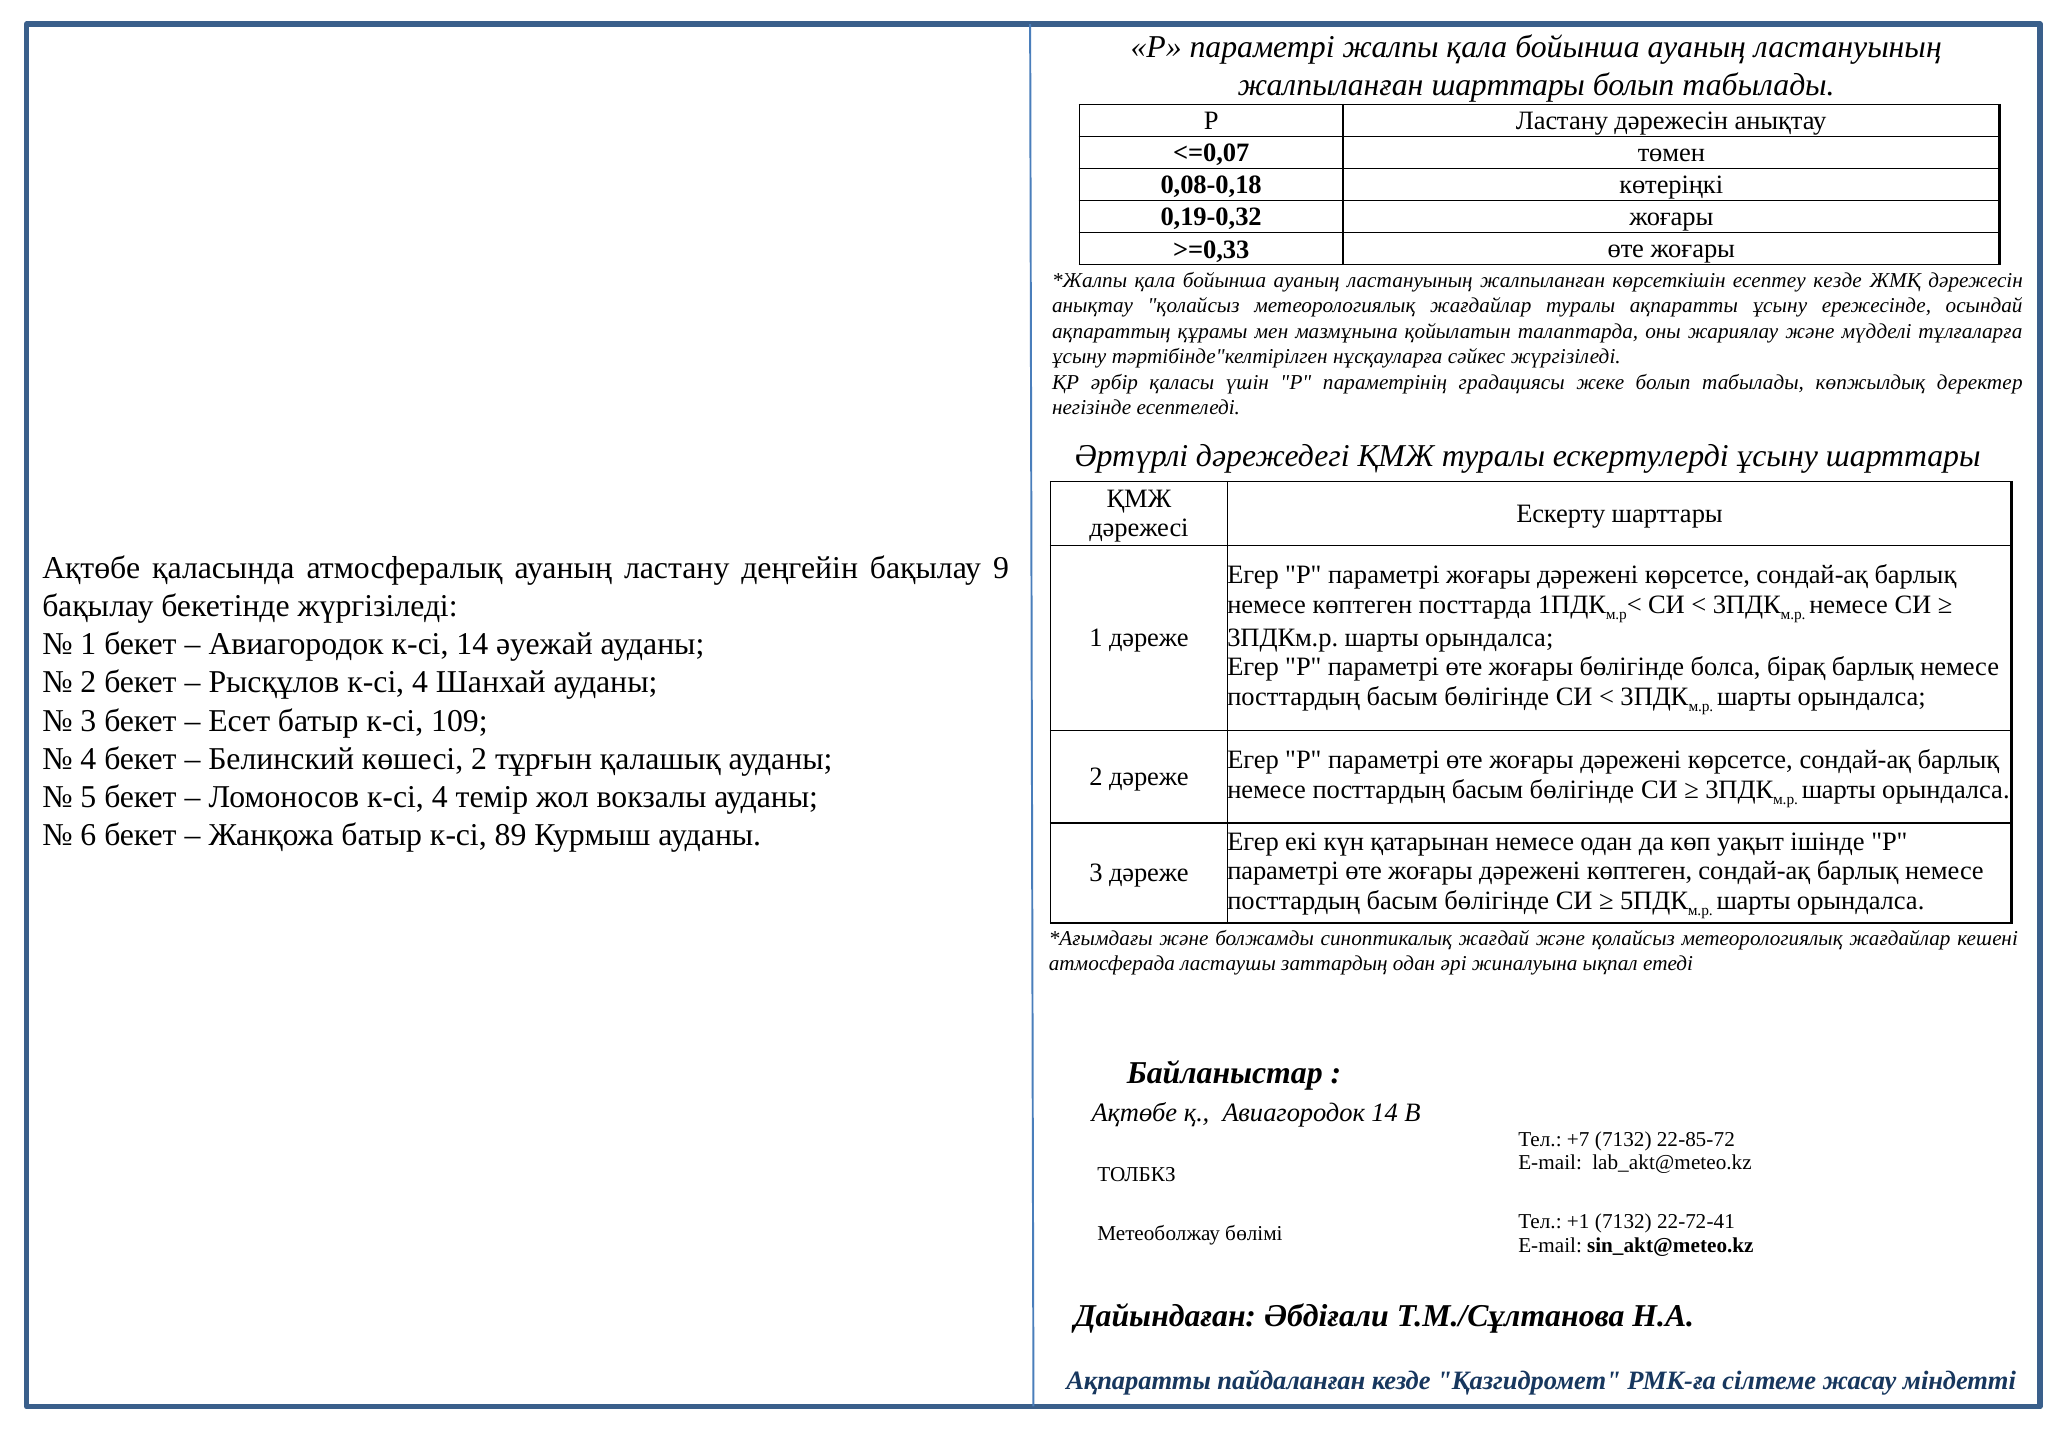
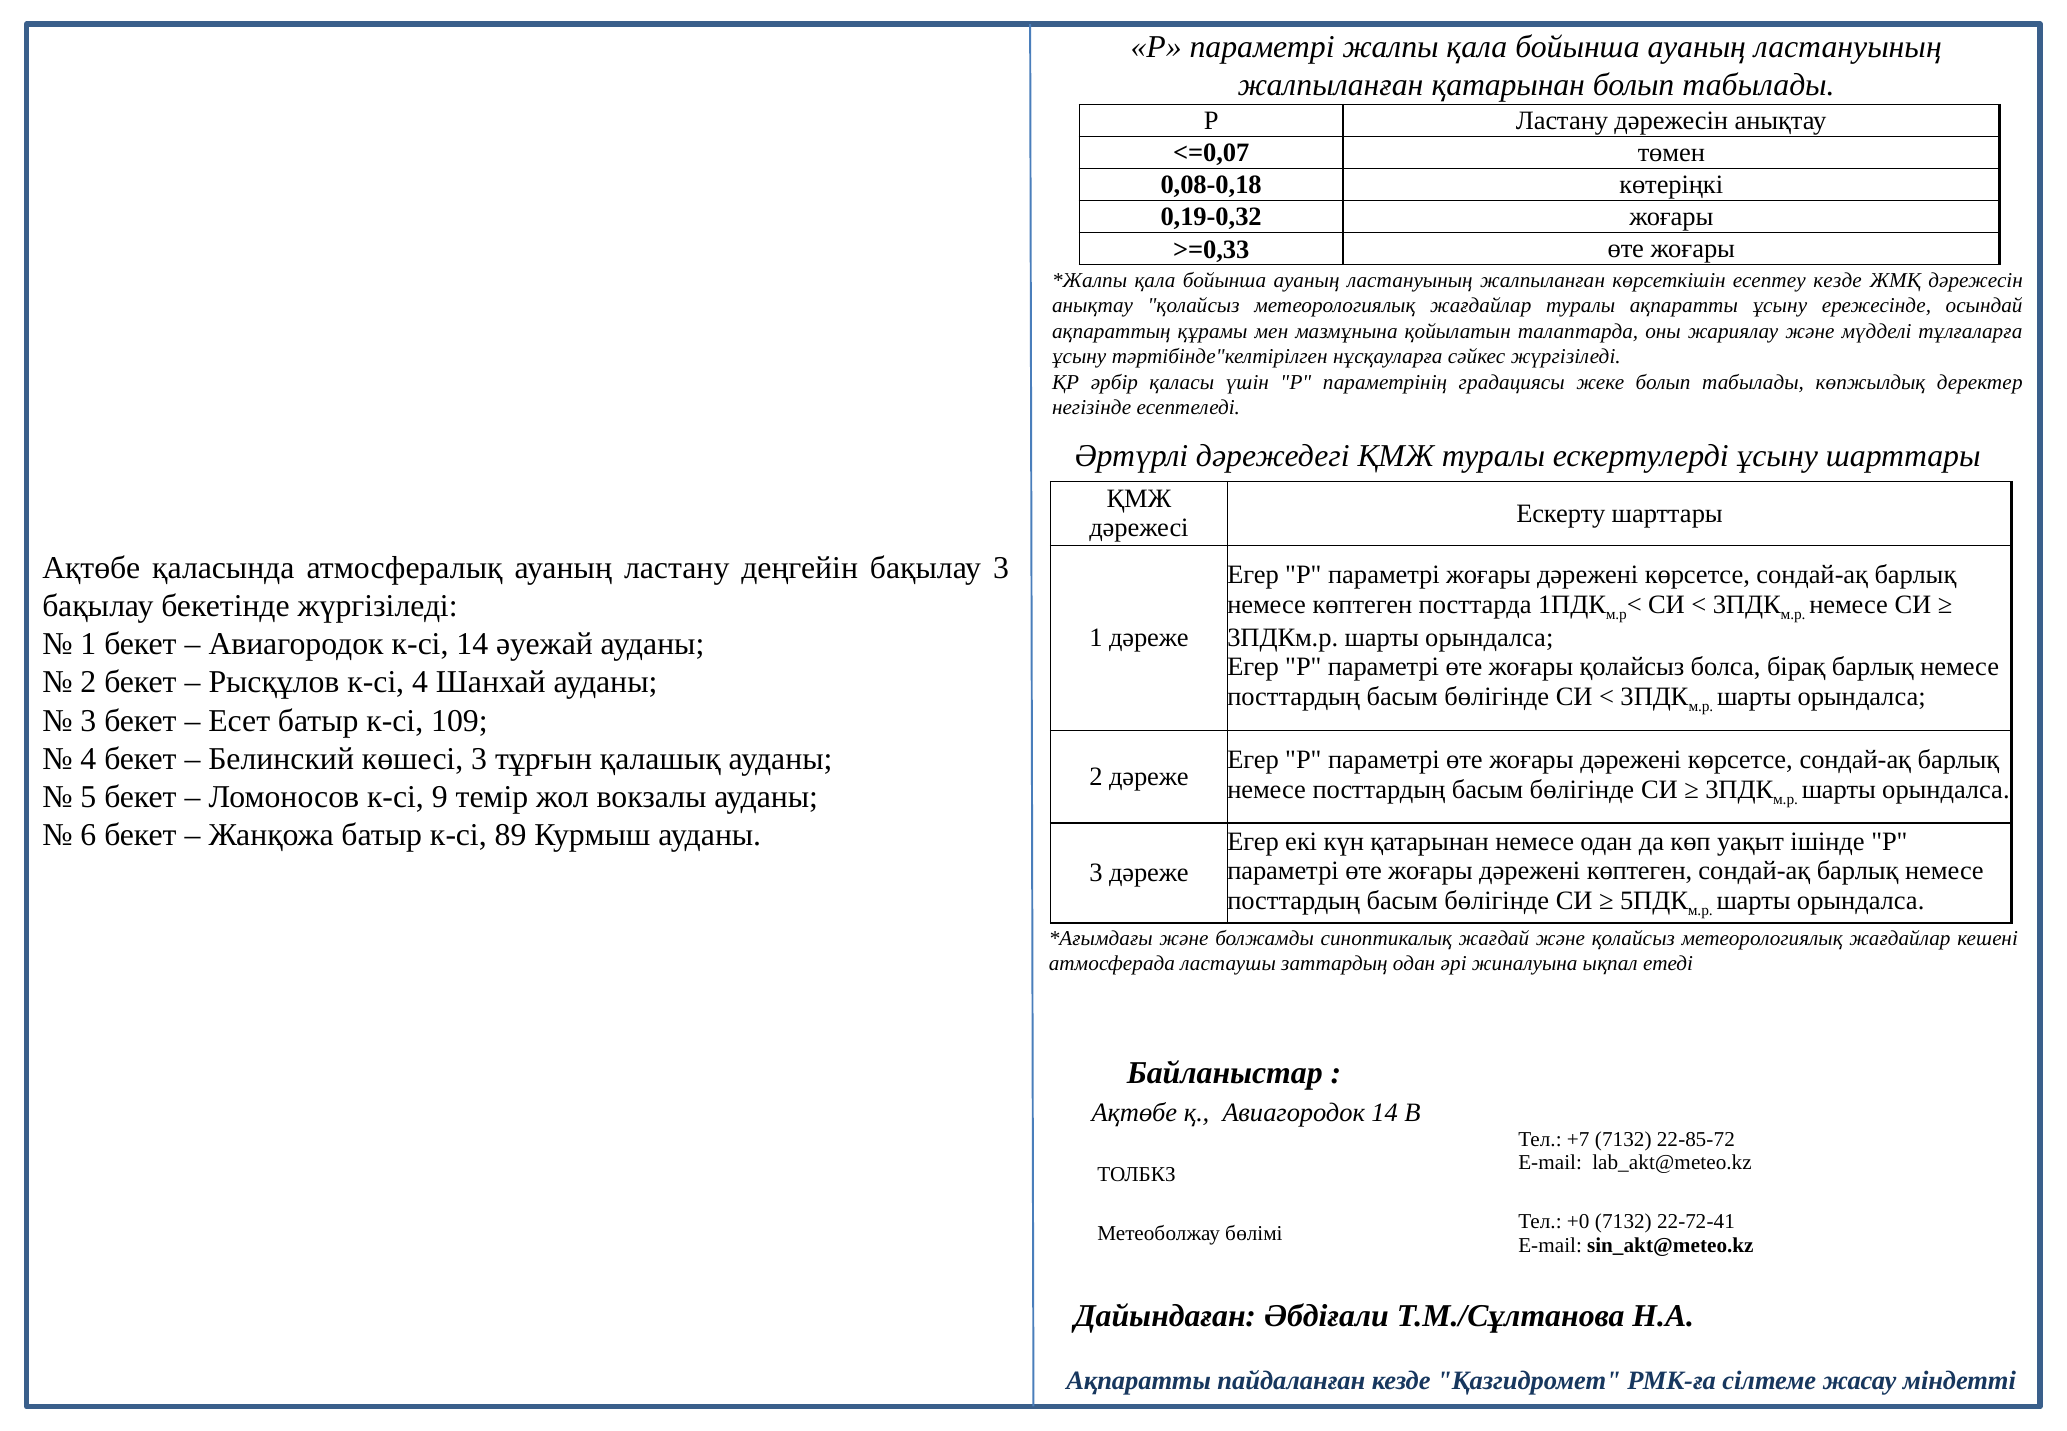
жалпыланған шарттары: шарттары -> қатарынан
бақылау 9: 9 -> 3
жоғары бөлігінде: бөлігінде -> қолайсыз
көшесі 2: 2 -> 3
Ломоносов к-сі 4: 4 -> 9
+1: +1 -> +0
